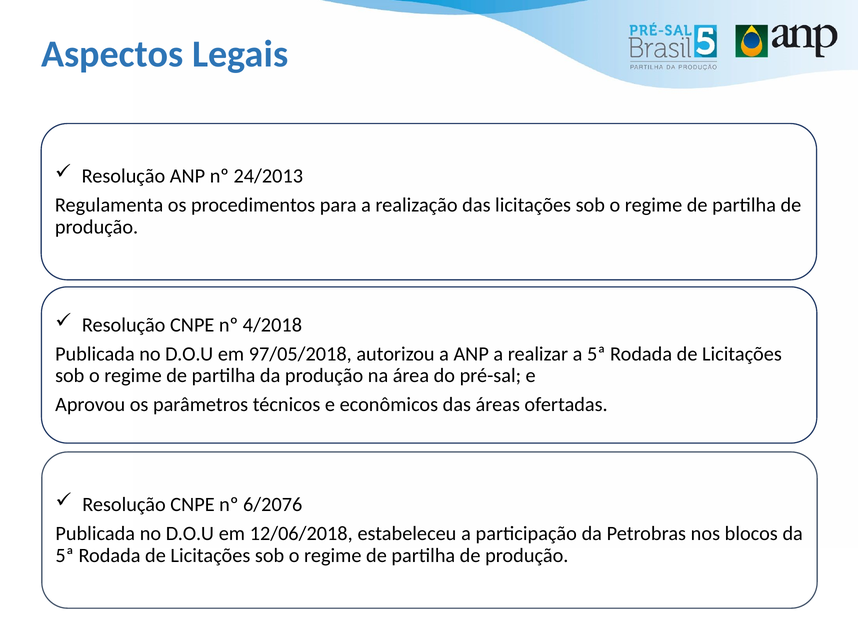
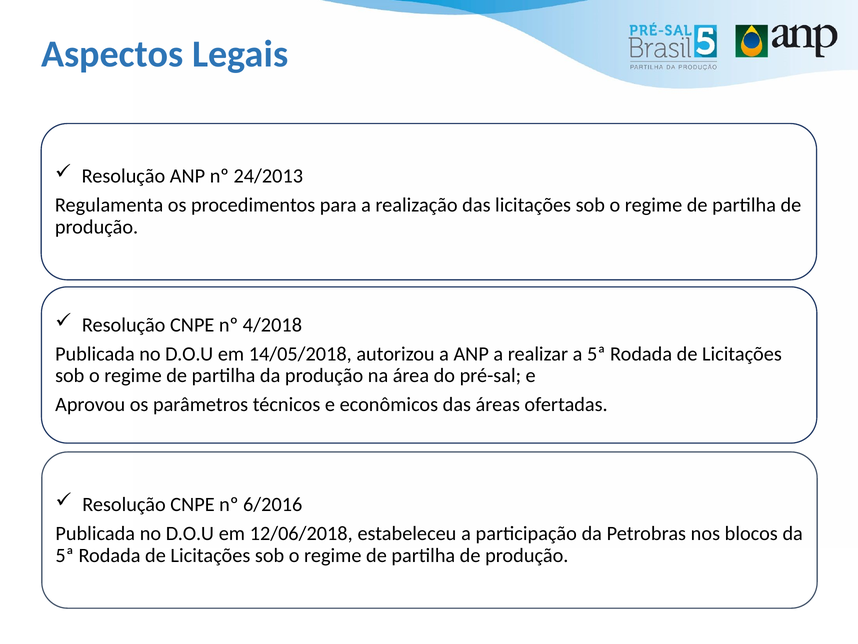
97/05/2018: 97/05/2018 -> 14/05/2018
6/2076: 6/2076 -> 6/2016
